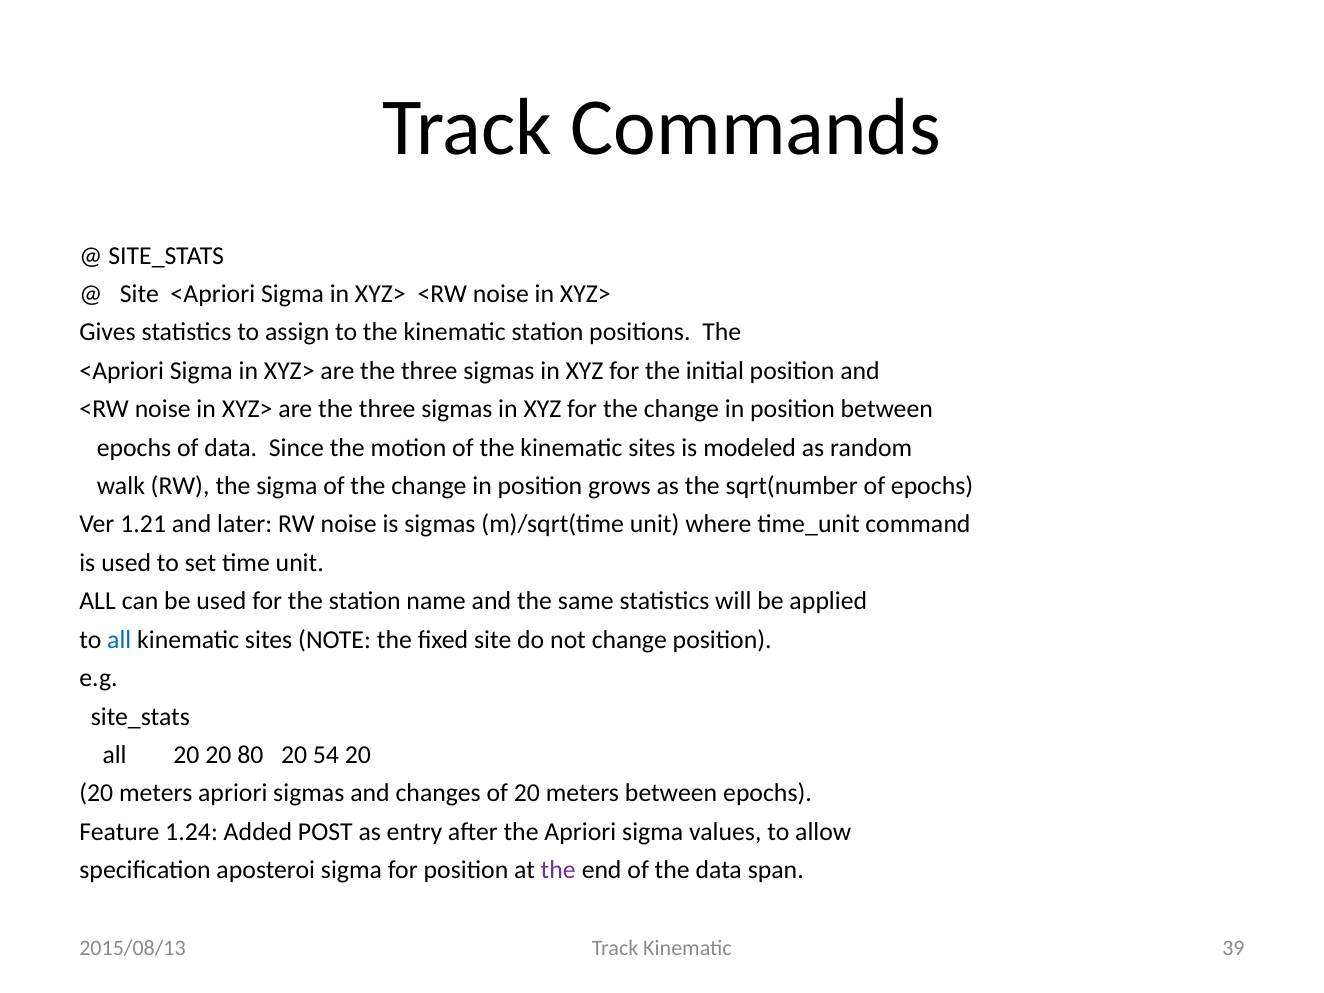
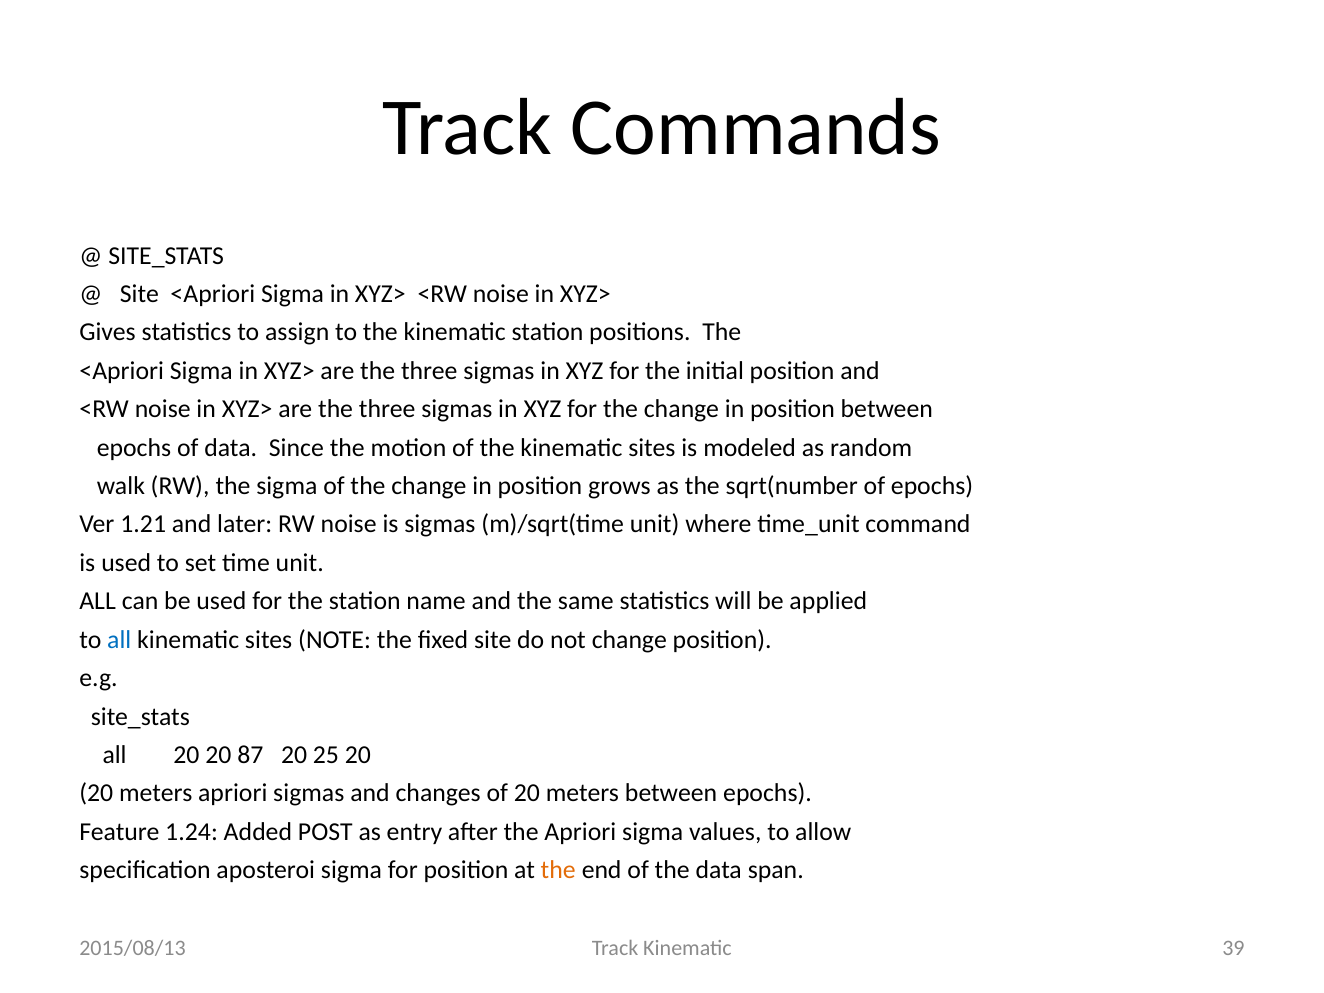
80: 80 -> 87
54: 54 -> 25
the at (558, 870) colour: purple -> orange
